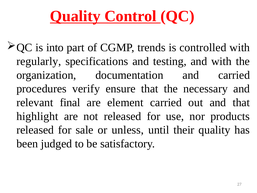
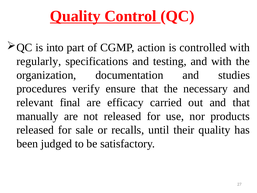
trends: trends -> action
and carried: carried -> studies
element: element -> efficacy
highlight: highlight -> manually
unless: unless -> recalls
